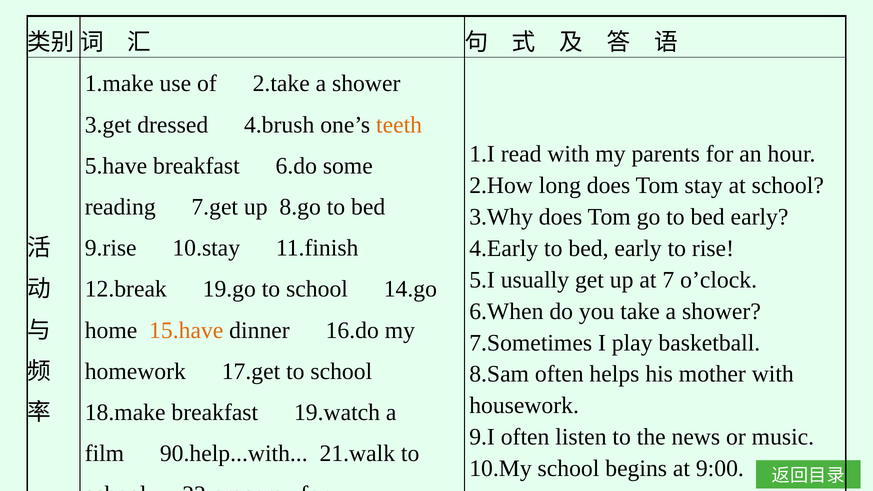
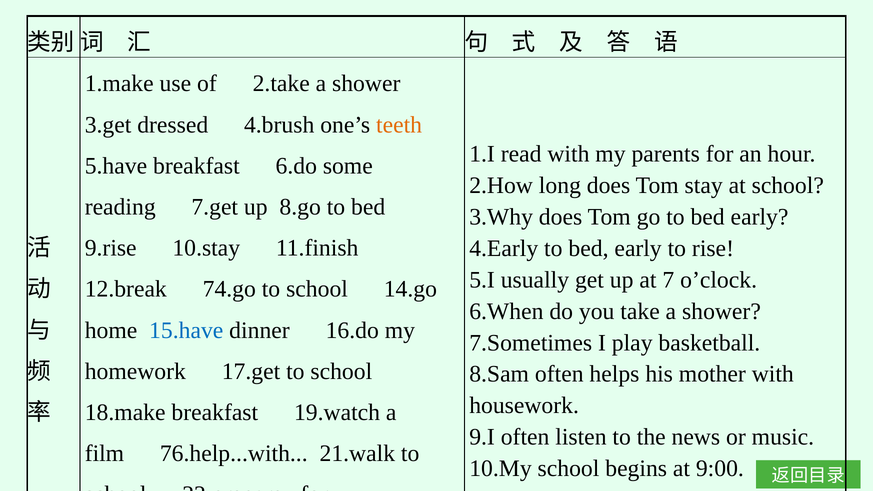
19.go: 19.go -> 74.go
15.have colour: orange -> blue
90.help...with: 90.help...with -> 76.help...with
